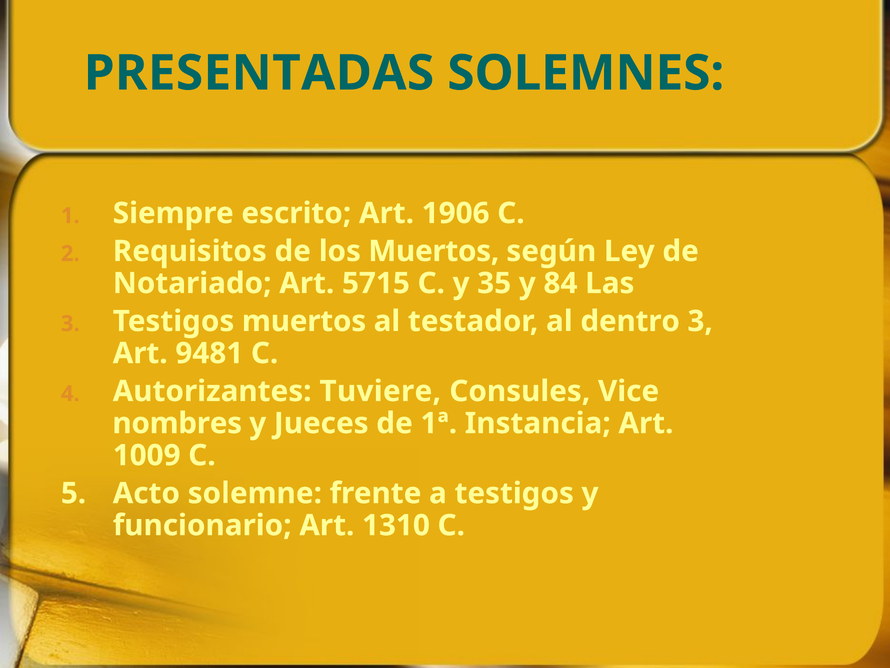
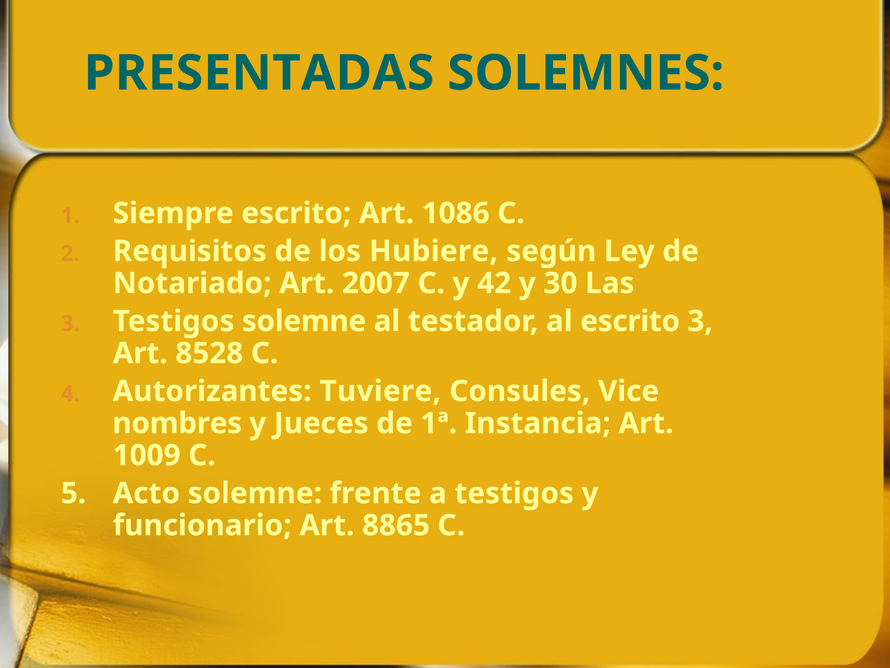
1906: 1906 -> 1086
los Muertos: Muertos -> Hubiere
5715: 5715 -> 2007
35: 35 -> 42
84: 84 -> 30
Testigos muertos: muertos -> solemne
al dentro: dentro -> escrito
9481: 9481 -> 8528
1310: 1310 -> 8865
